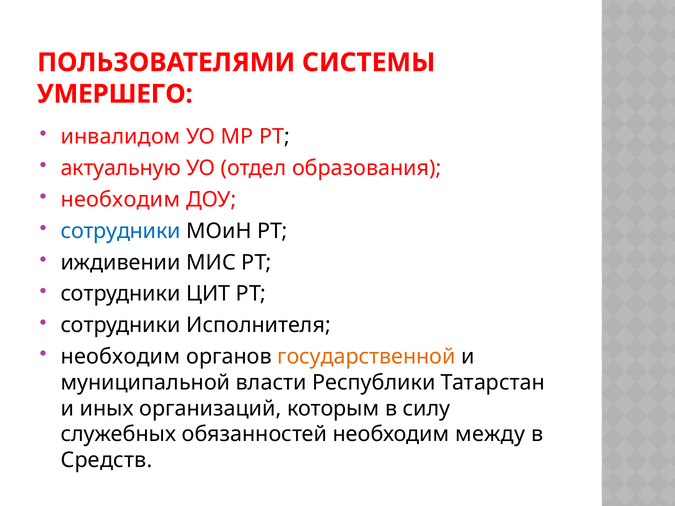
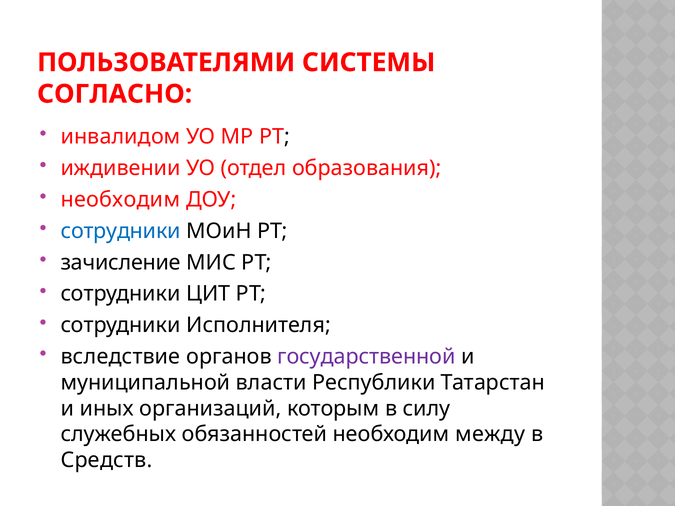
УМЕРШЕГО: УМЕРШЕГО -> СОГЛАСНО
актуальную: актуальную -> иждивении
иждивении: иждивении -> зачисление
необходим at (120, 357): необходим -> вследствие
государственной colour: orange -> purple
